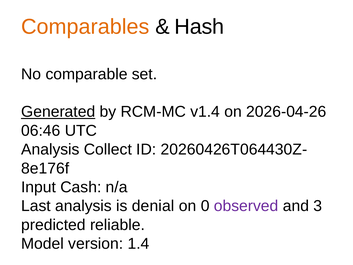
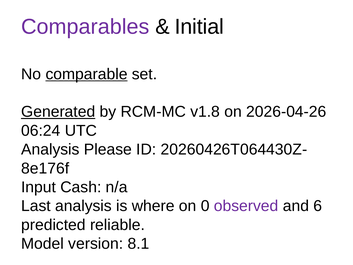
Comparables colour: orange -> purple
Hash: Hash -> Initial
comparable underline: none -> present
v1.4: v1.4 -> v1.8
06:46: 06:46 -> 06:24
Collect: Collect -> Please
denial: denial -> where
3: 3 -> 6
1.4: 1.4 -> 8.1
